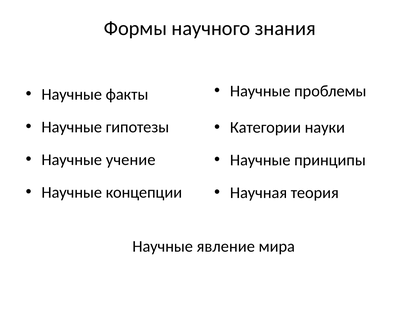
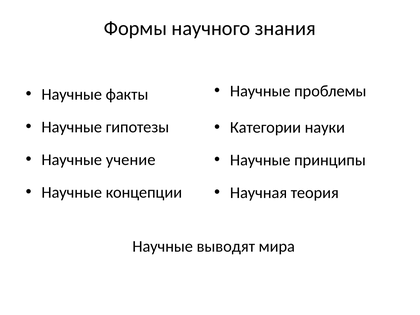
явление: явление -> выводят
